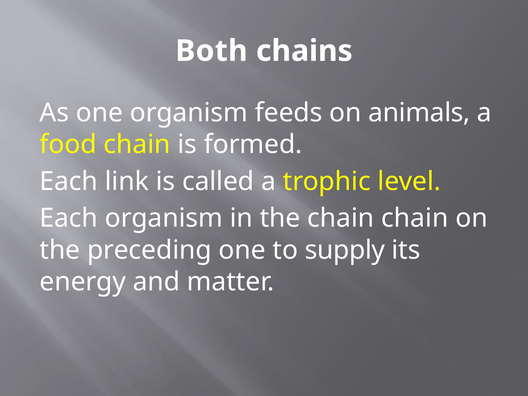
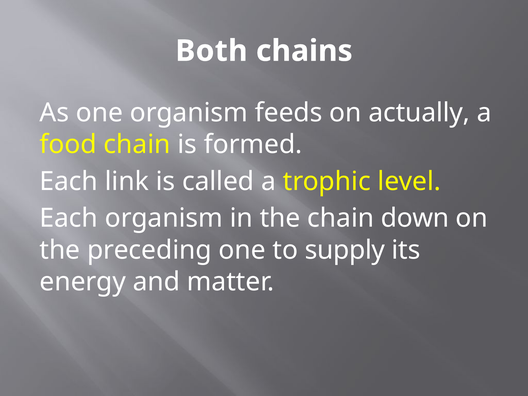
animals: animals -> actually
chain chain: chain -> down
